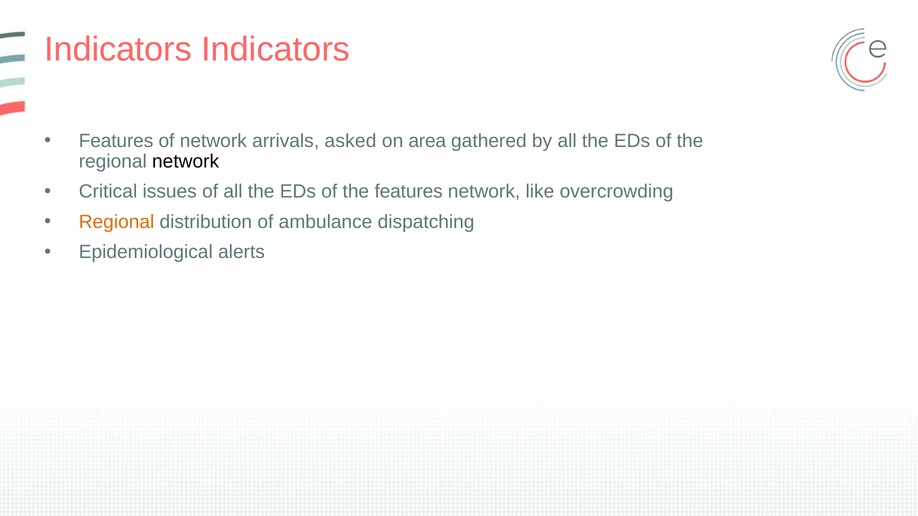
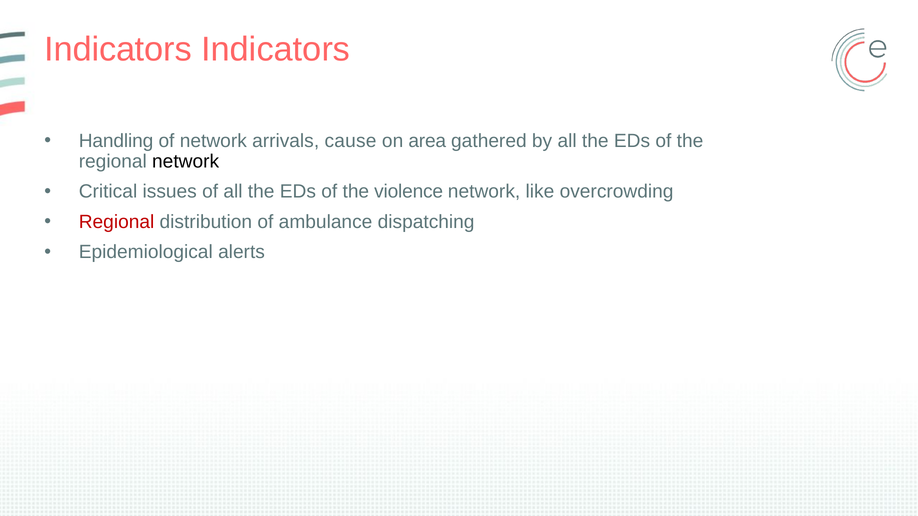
Features at (116, 141): Features -> Handling
asked: asked -> cause
the features: features -> violence
Regional at (117, 222) colour: orange -> red
